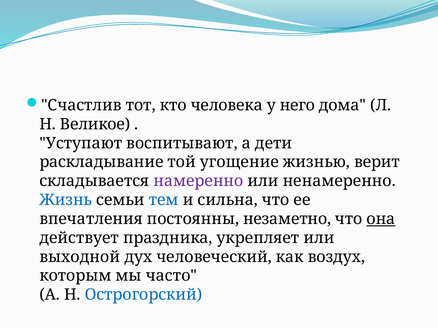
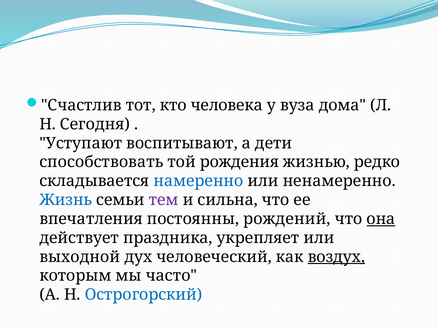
него: него -> вуза
Великое: Великое -> Сегодня
раскладывание: раскладывание -> способствовать
угощение: угощение -> рождения
верит: верит -> редко
намеренно colour: purple -> blue
тем colour: blue -> purple
незаметно: незаметно -> рождений
воздух underline: none -> present
